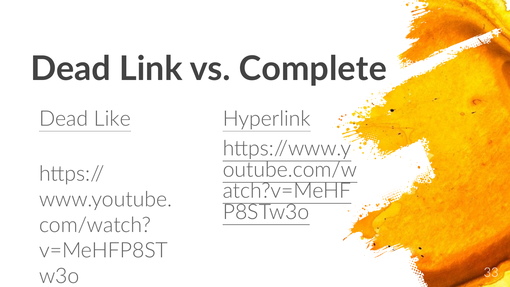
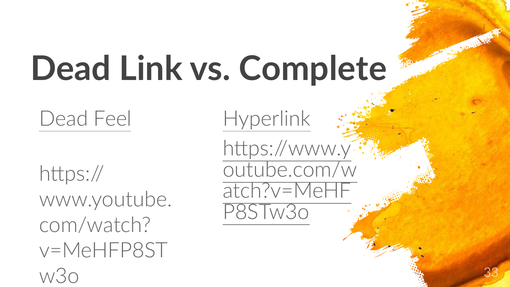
Like: Like -> Feel
